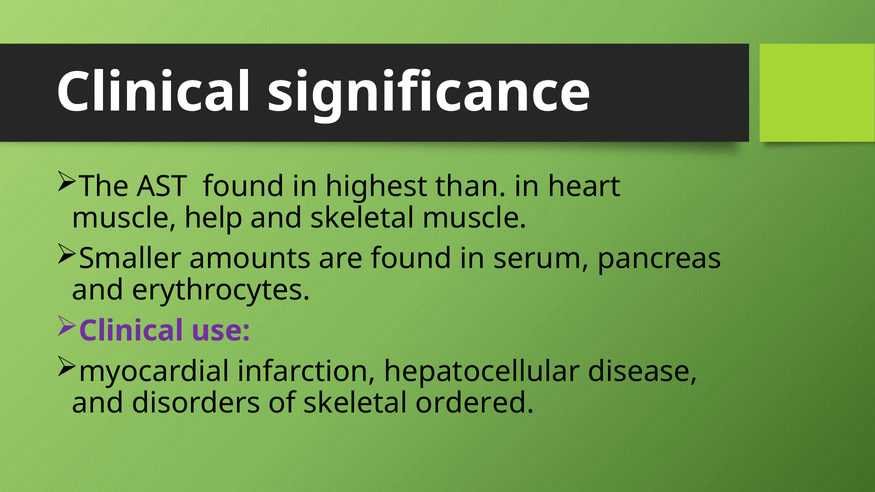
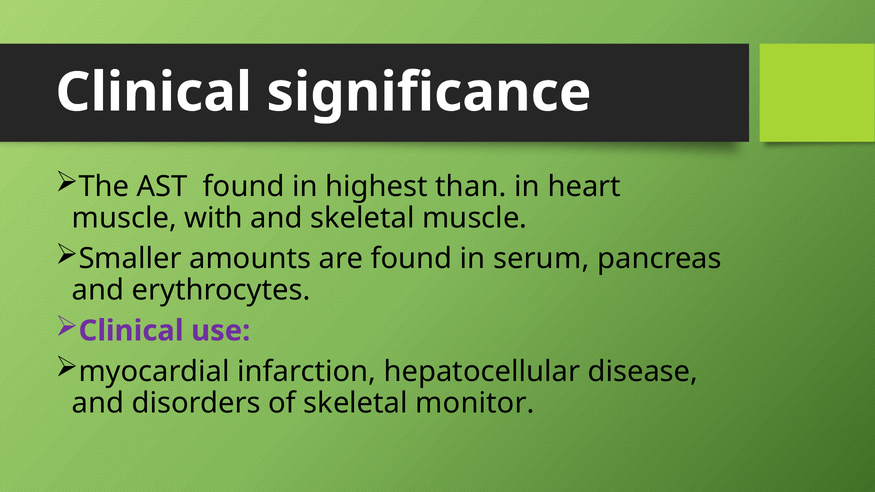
help: help -> with
ordered: ordered -> monitor
